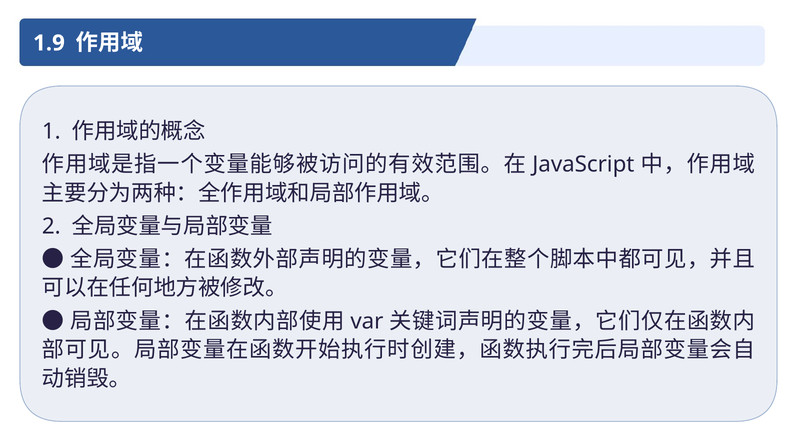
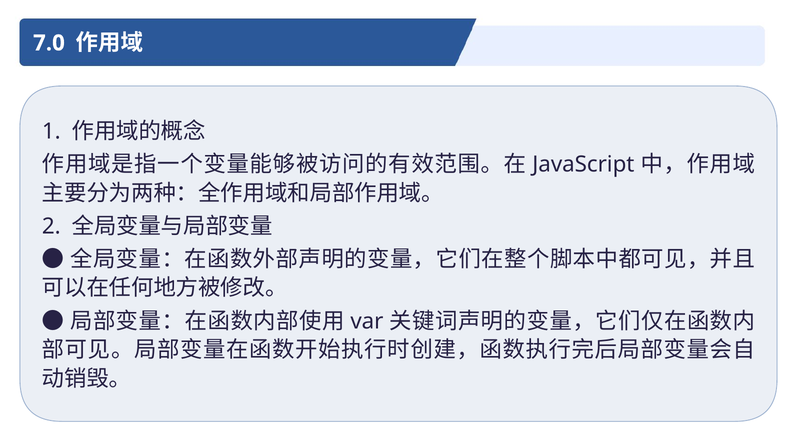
1.9: 1.9 -> 7.0
